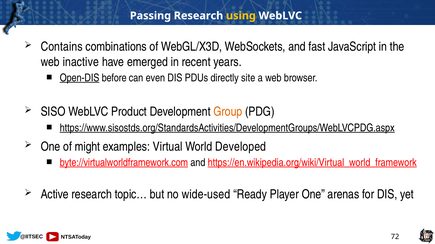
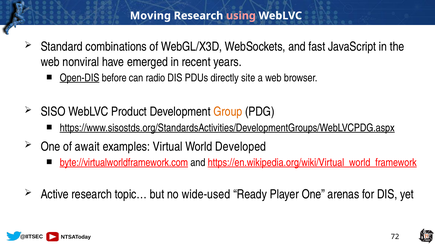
Passing: Passing -> Moving
using colour: yellow -> pink
Contains: Contains -> Standard
inactive: inactive -> nonviral
even: even -> radio
might: might -> await
